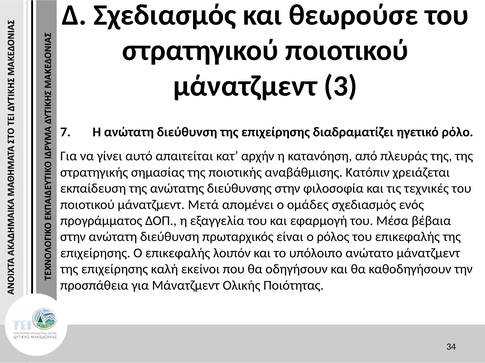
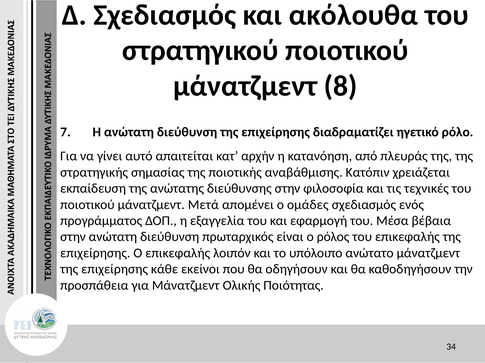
θεωρούσε: θεωρούσε -> ακόλουθα
3: 3 -> 8
καλή: καλή -> κάθε
